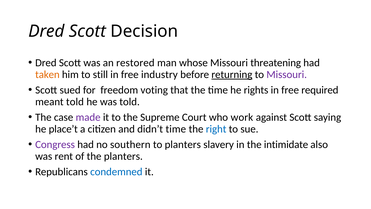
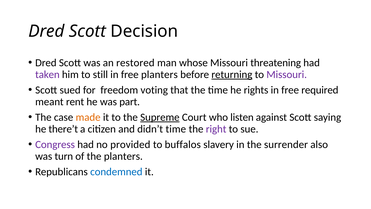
taken colour: orange -> purple
free industry: industry -> planters
meant told: told -> rent
was told: told -> part
made colour: purple -> orange
Supreme underline: none -> present
work: work -> listen
place’t: place’t -> there’t
right colour: blue -> purple
southern: southern -> provided
to planters: planters -> buffalos
intimidate: intimidate -> surrender
rent: rent -> turn
